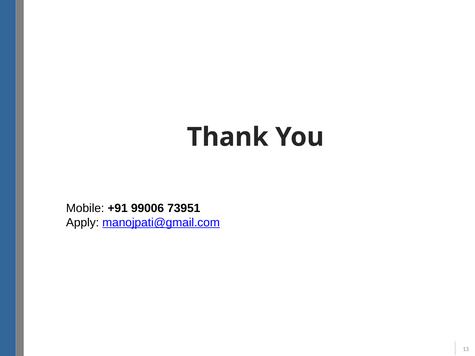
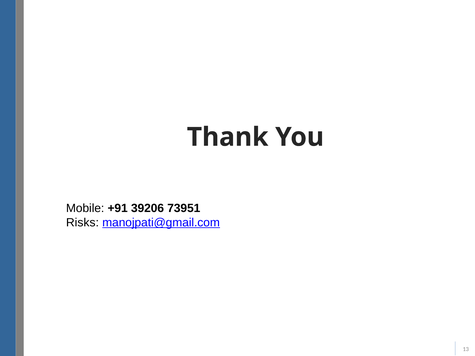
99006: 99006 -> 39206
Apply: Apply -> Risks
